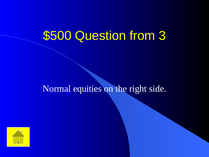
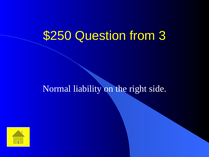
$500: $500 -> $250
equities: equities -> liability
